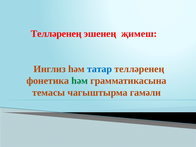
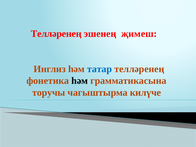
һәм at (80, 81) colour: green -> black
темасы: темасы -> торучы
гамәли: гамәли -> килүче
